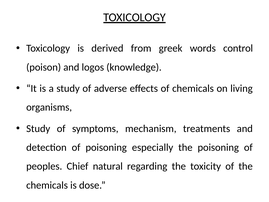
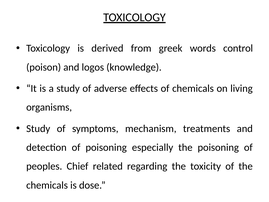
natural: natural -> related
